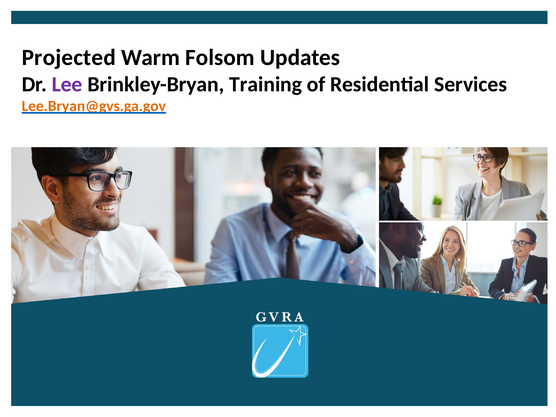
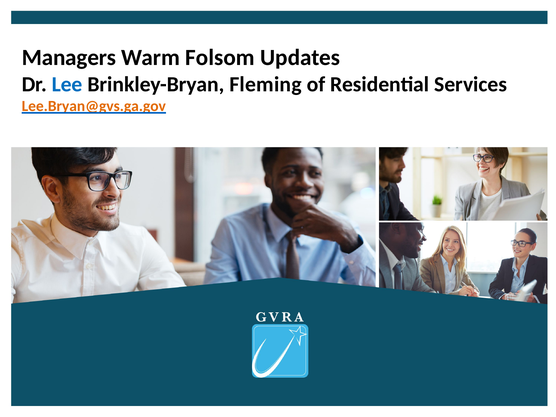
Projected: Projected -> Managers
Lee colour: purple -> blue
Training: Training -> Fleming
